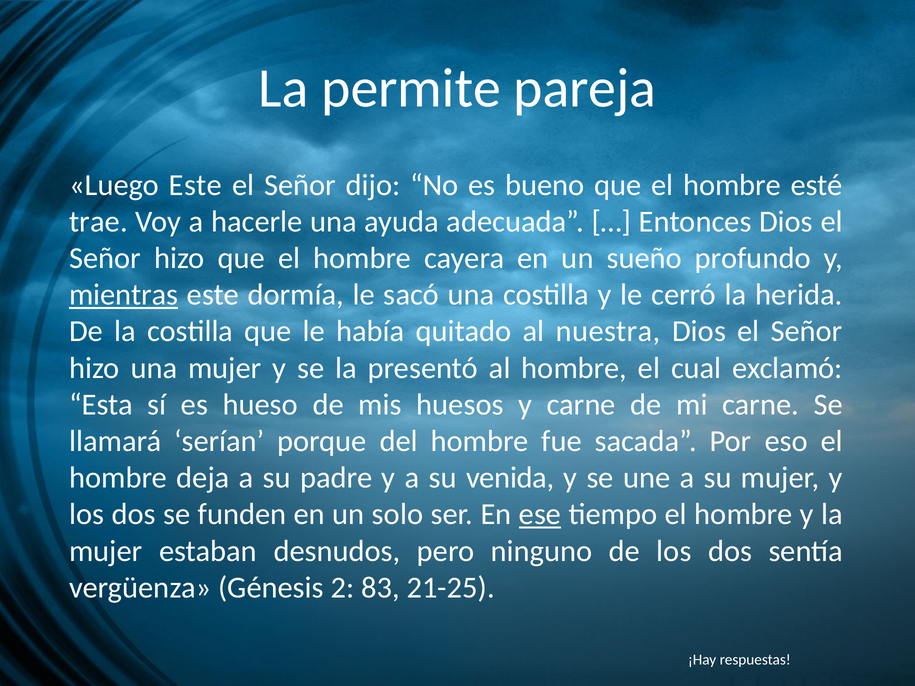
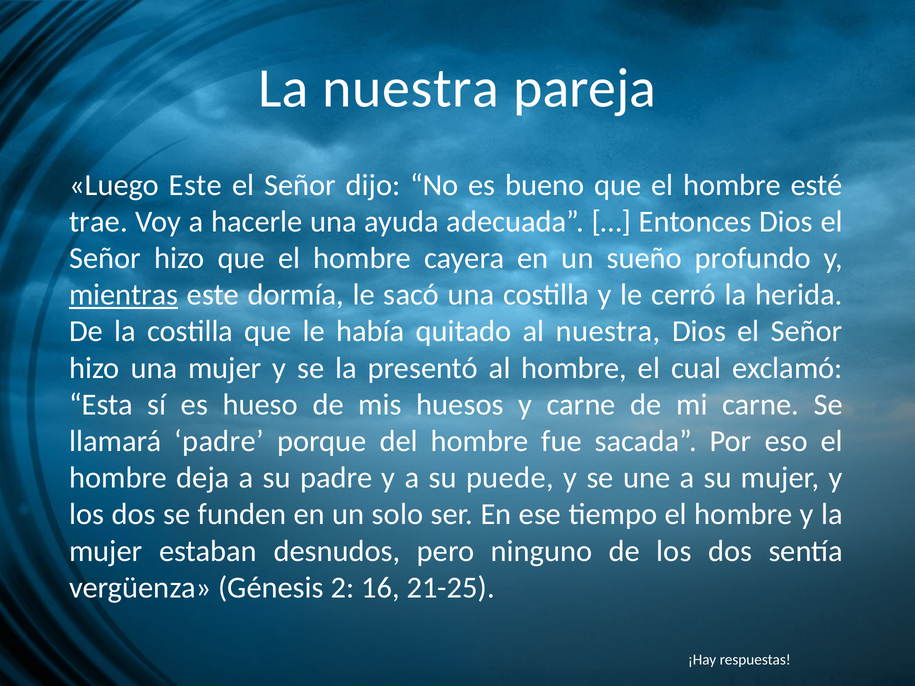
La permite: permite -> nuestra
llamará serían: serían -> padre
venida: venida -> puede
ese underline: present -> none
83: 83 -> 16
